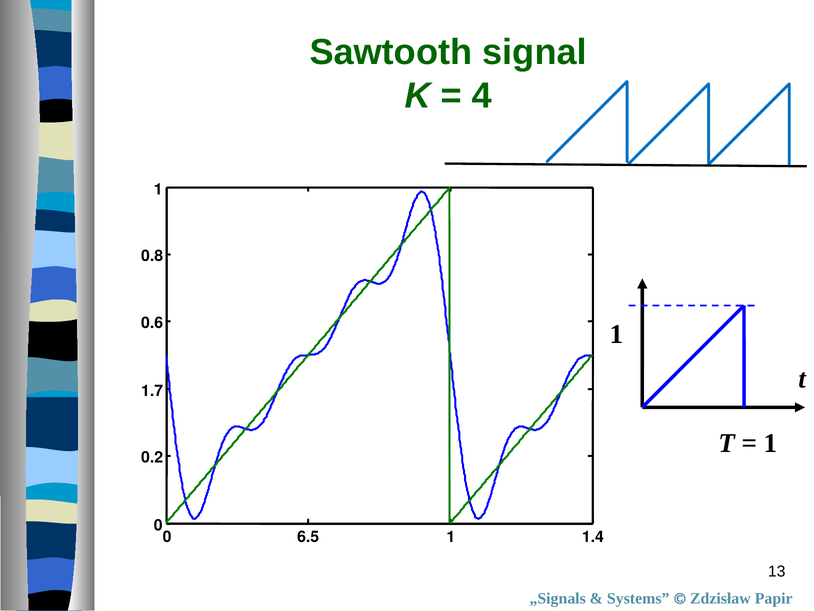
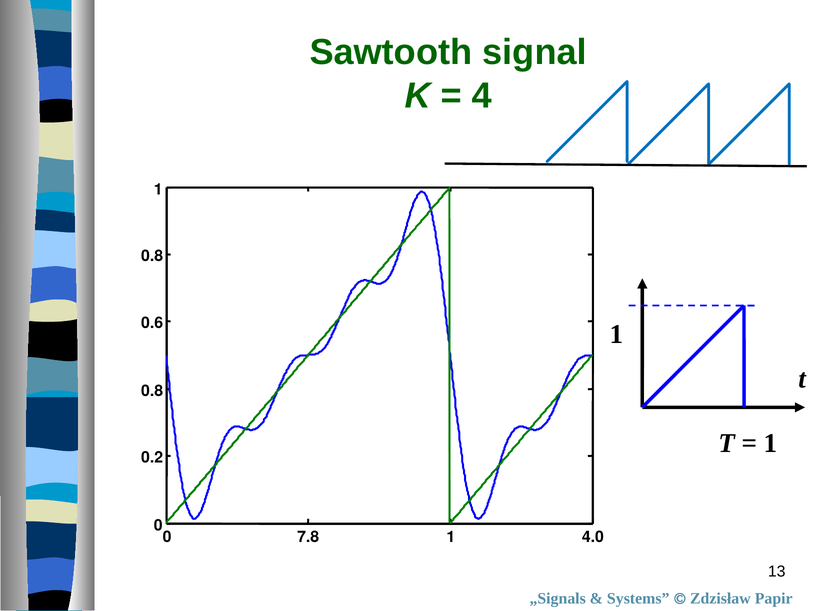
1.7 at (152, 390): 1.7 -> 0.8
6.5: 6.5 -> 7.8
1.4: 1.4 -> 4.0
